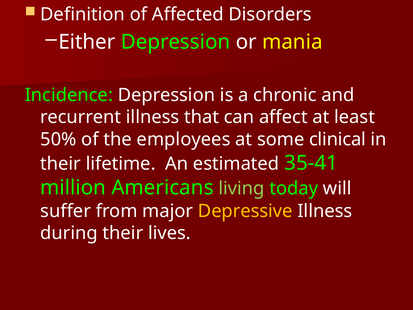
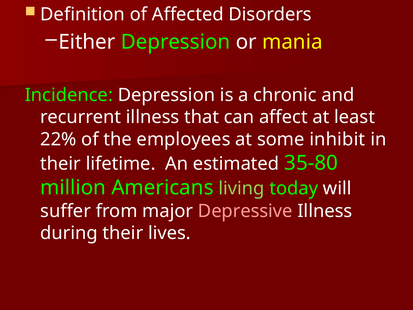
50%: 50% -> 22%
clinical: clinical -> inhibit
35-41: 35-41 -> 35-80
Depressive colour: yellow -> pink
